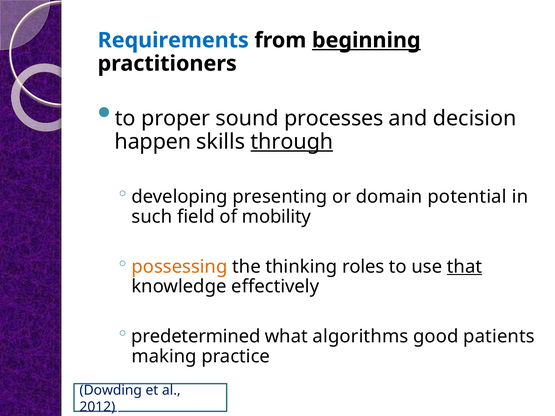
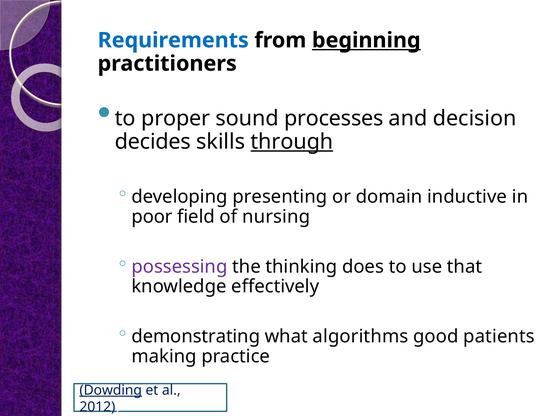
happen: happen -> decides
potential: potential -> inductive
such: such -> poor
mobility: mobility -> nursing
possessing colour: orange -> purple
roles: roles -> does
that underline: present -> none
predetermined: predetermined -> demonstrating
Dowding underline: none -> present
